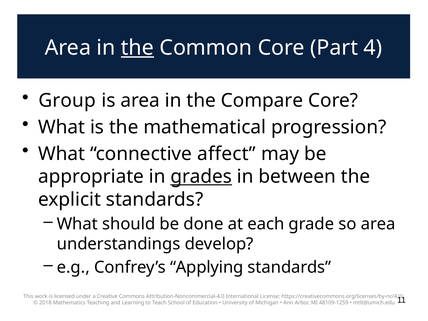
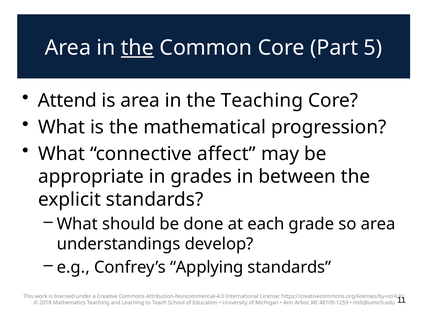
4: 4 -> 5
Group: Group -> Attend
the Compare: Compare -> Teaching
grades underline: present -> none
